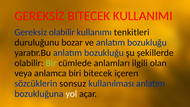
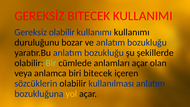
kullanımı tenkitleri: tenkitleri -> kullanımı
anlamları ilgili: ilgili -> açar
sözcüklerin sonsuz: sonsuz -> olabilir
yol colour: white -> yellow
